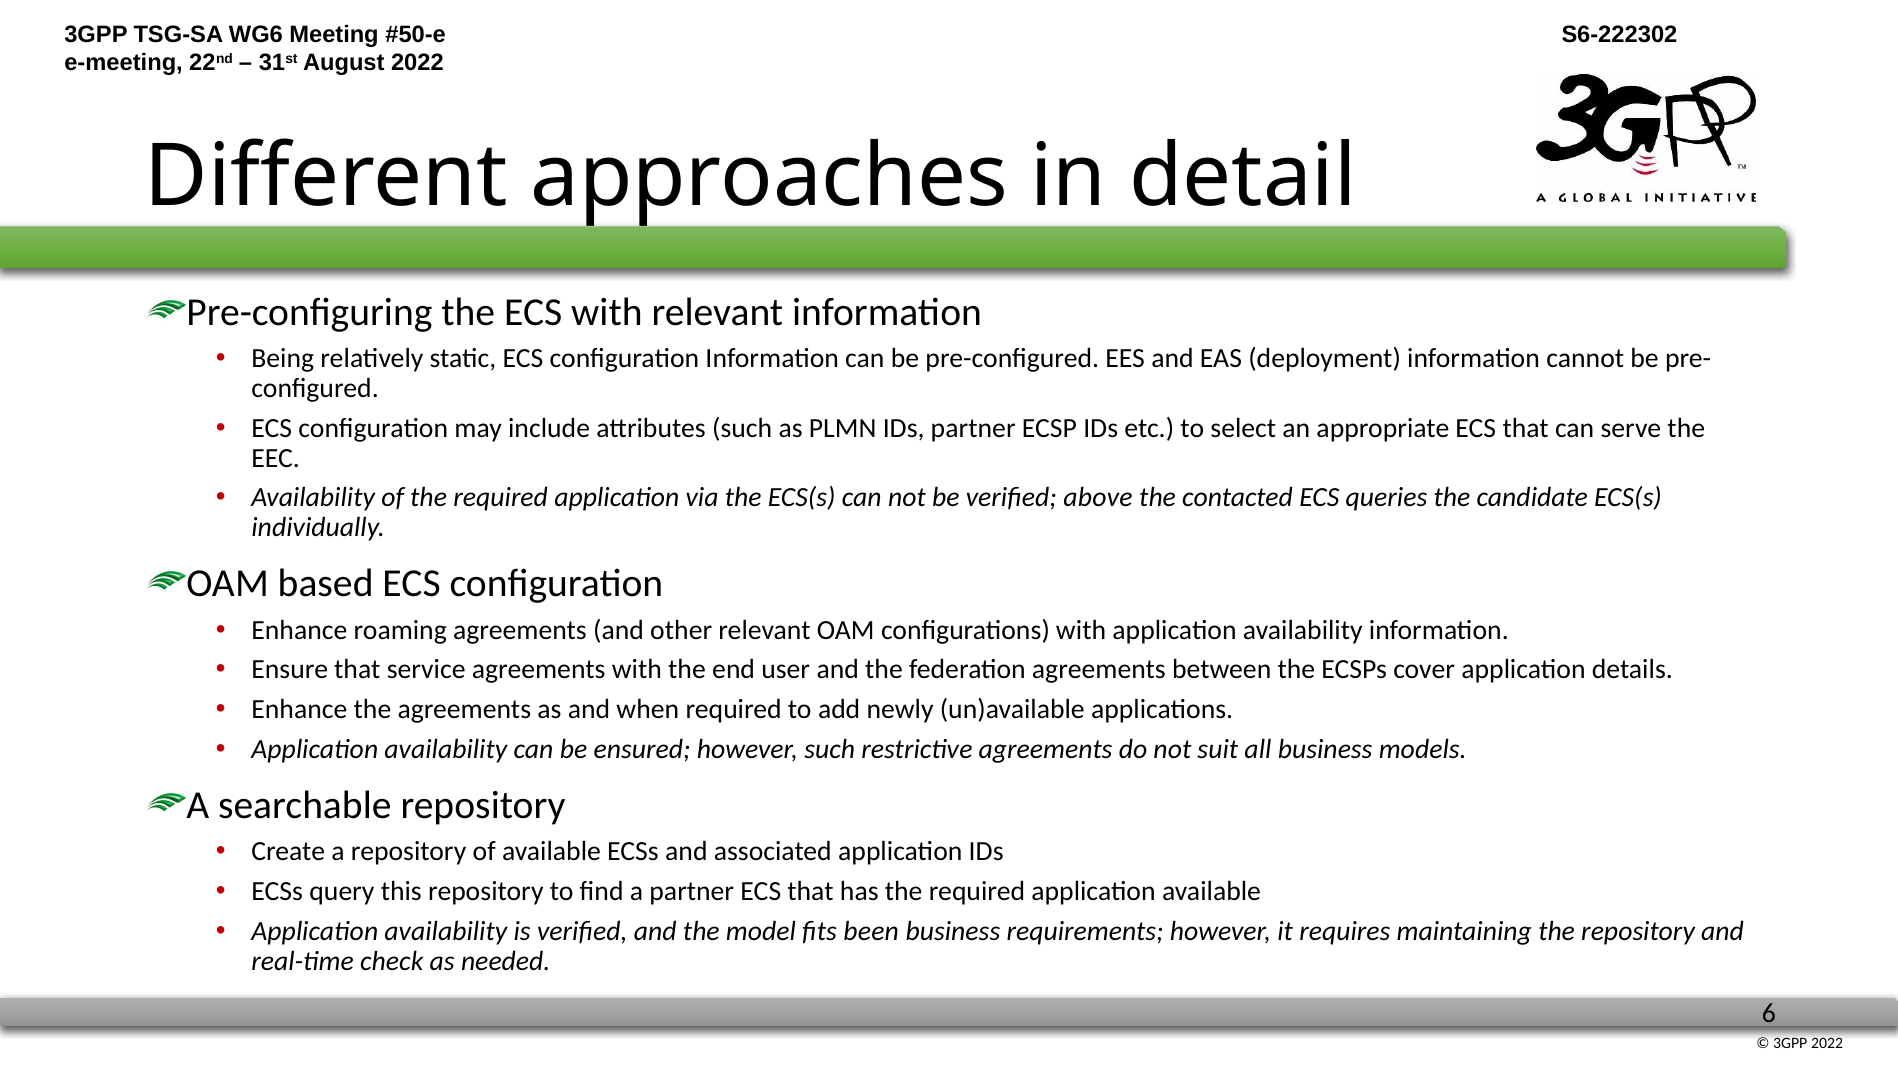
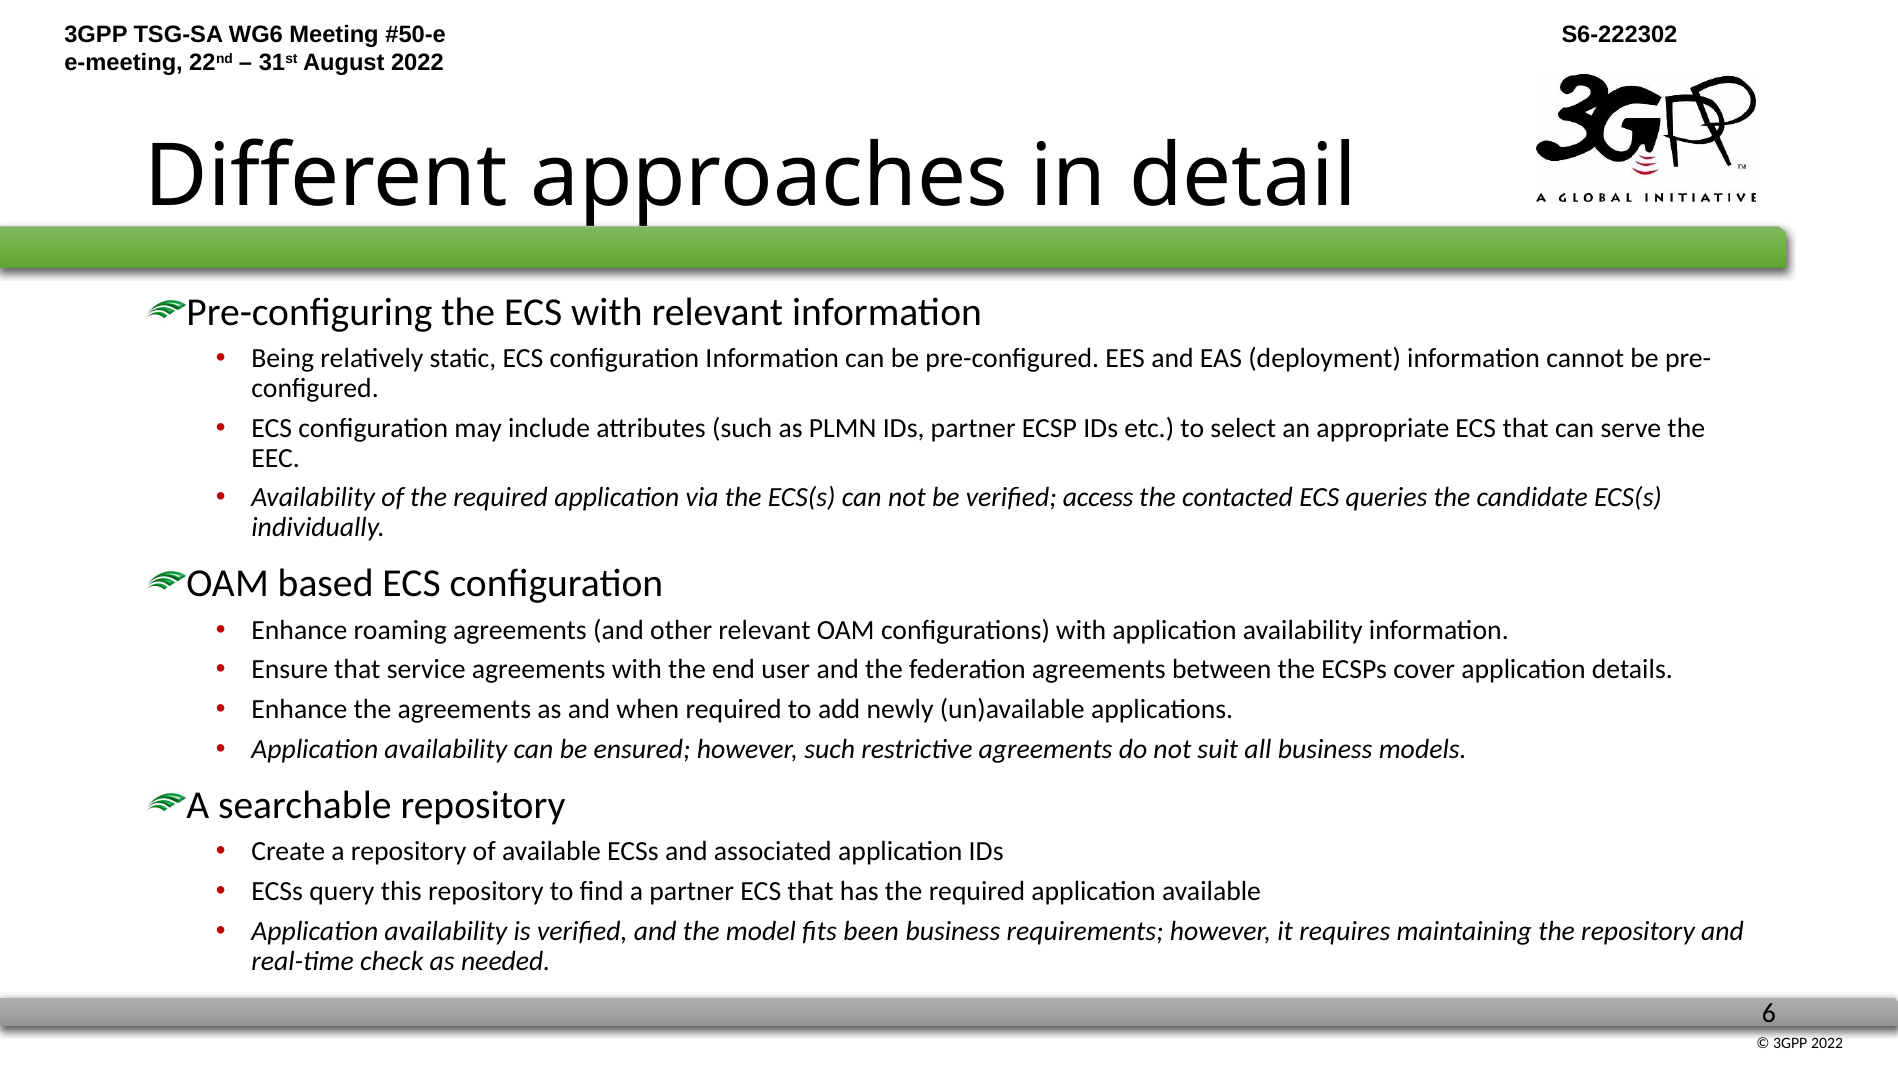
above: above -> access
